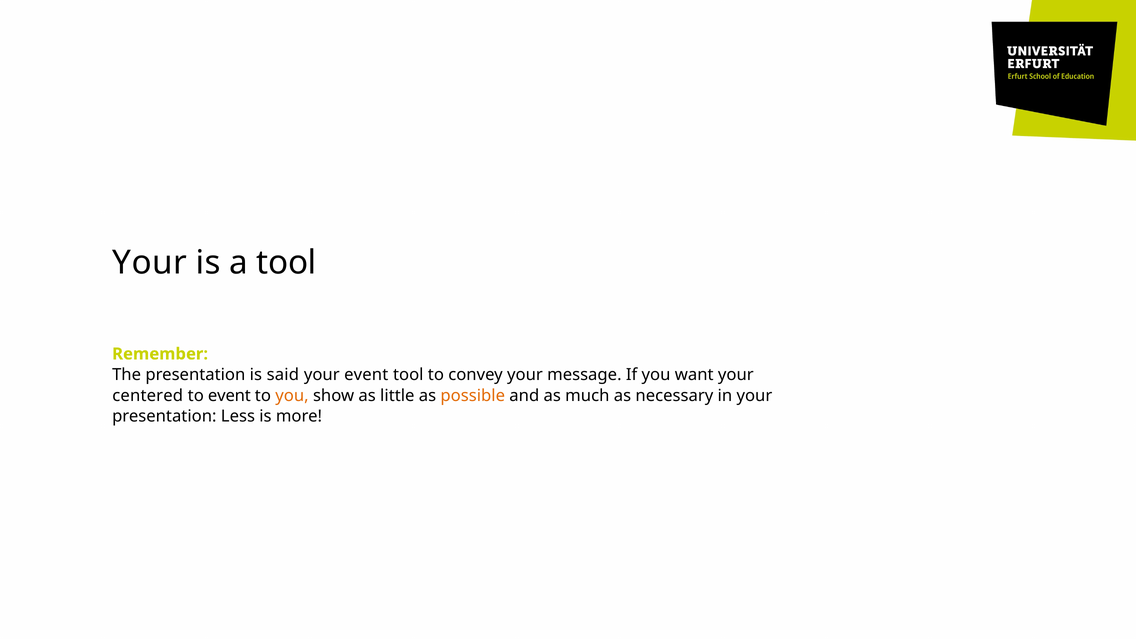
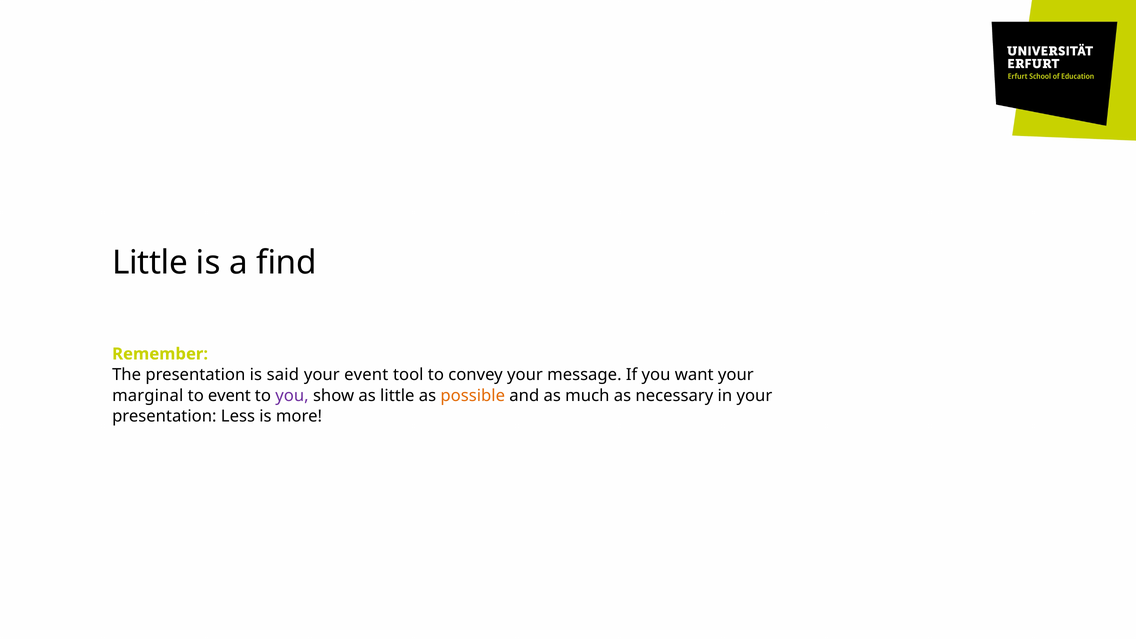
Your at (150, 263): Your -> Little
a tool: tool -> find
centered: centered -> marginal
you at (292, 396) colour: orange -> purple
